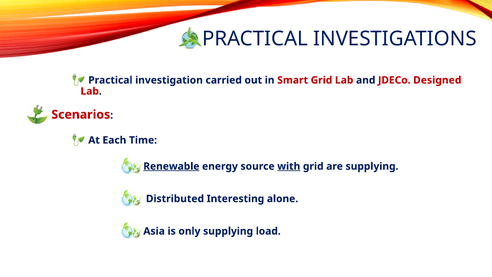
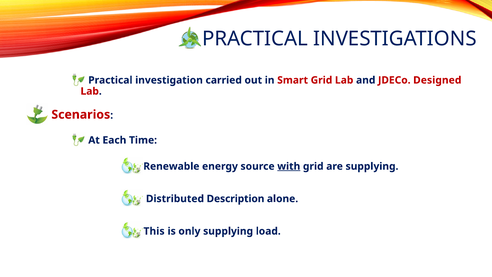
Renewable underline: present -> none
Interesting: Interesting -> Description
Asia: Asia -> This
